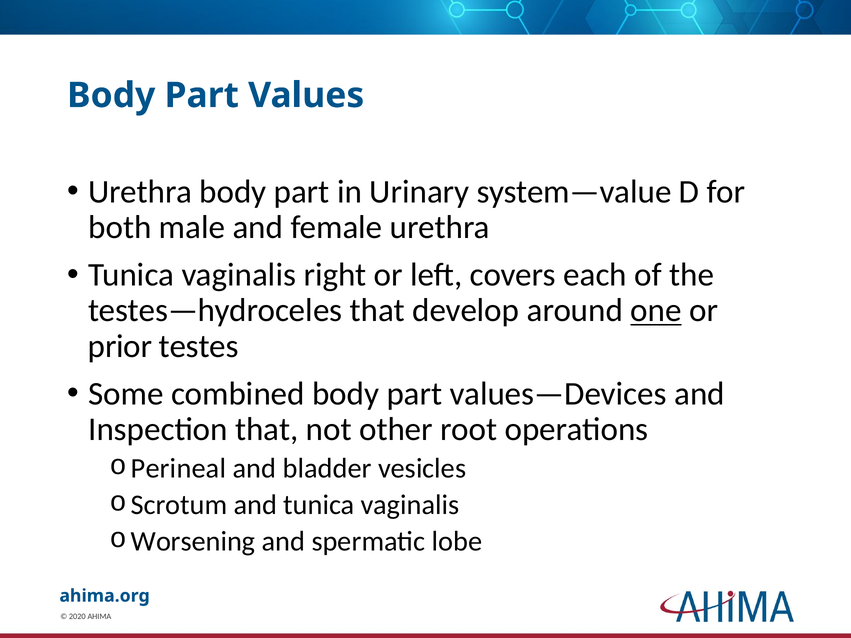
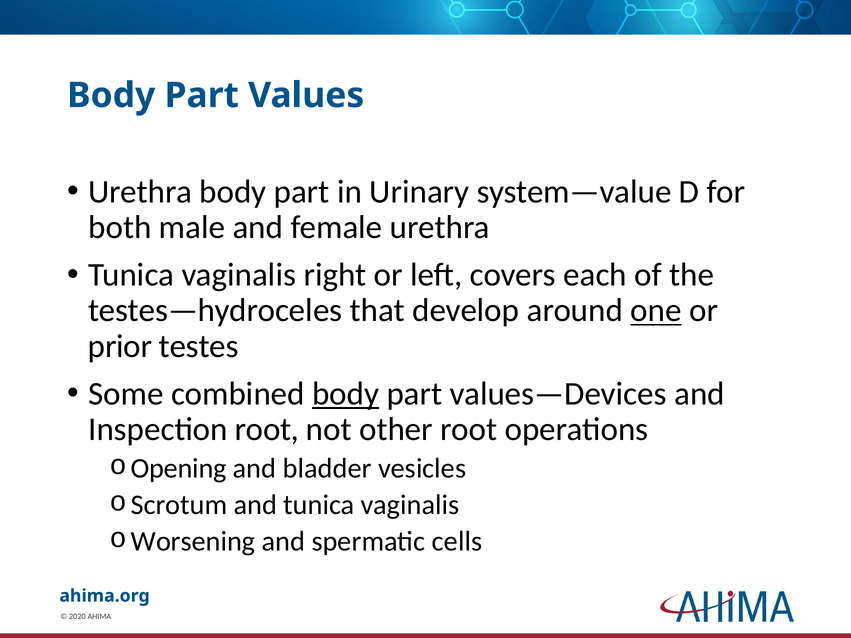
body at (346, 394) underline: none -> present
Inspection that: that -> root
Perineal: Perineal -> Opening
lobe: lobe -> cells
